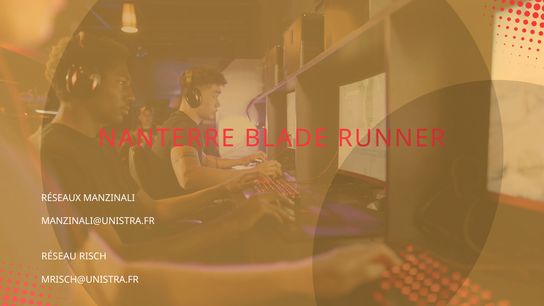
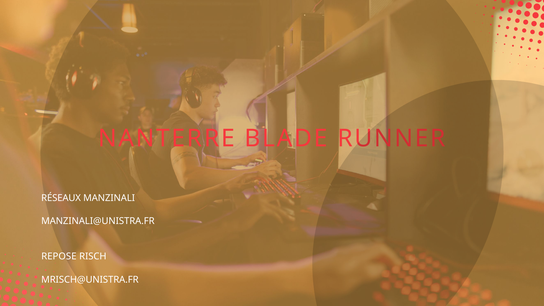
RÉSEAU: RÉSEAU -> REPOSE
